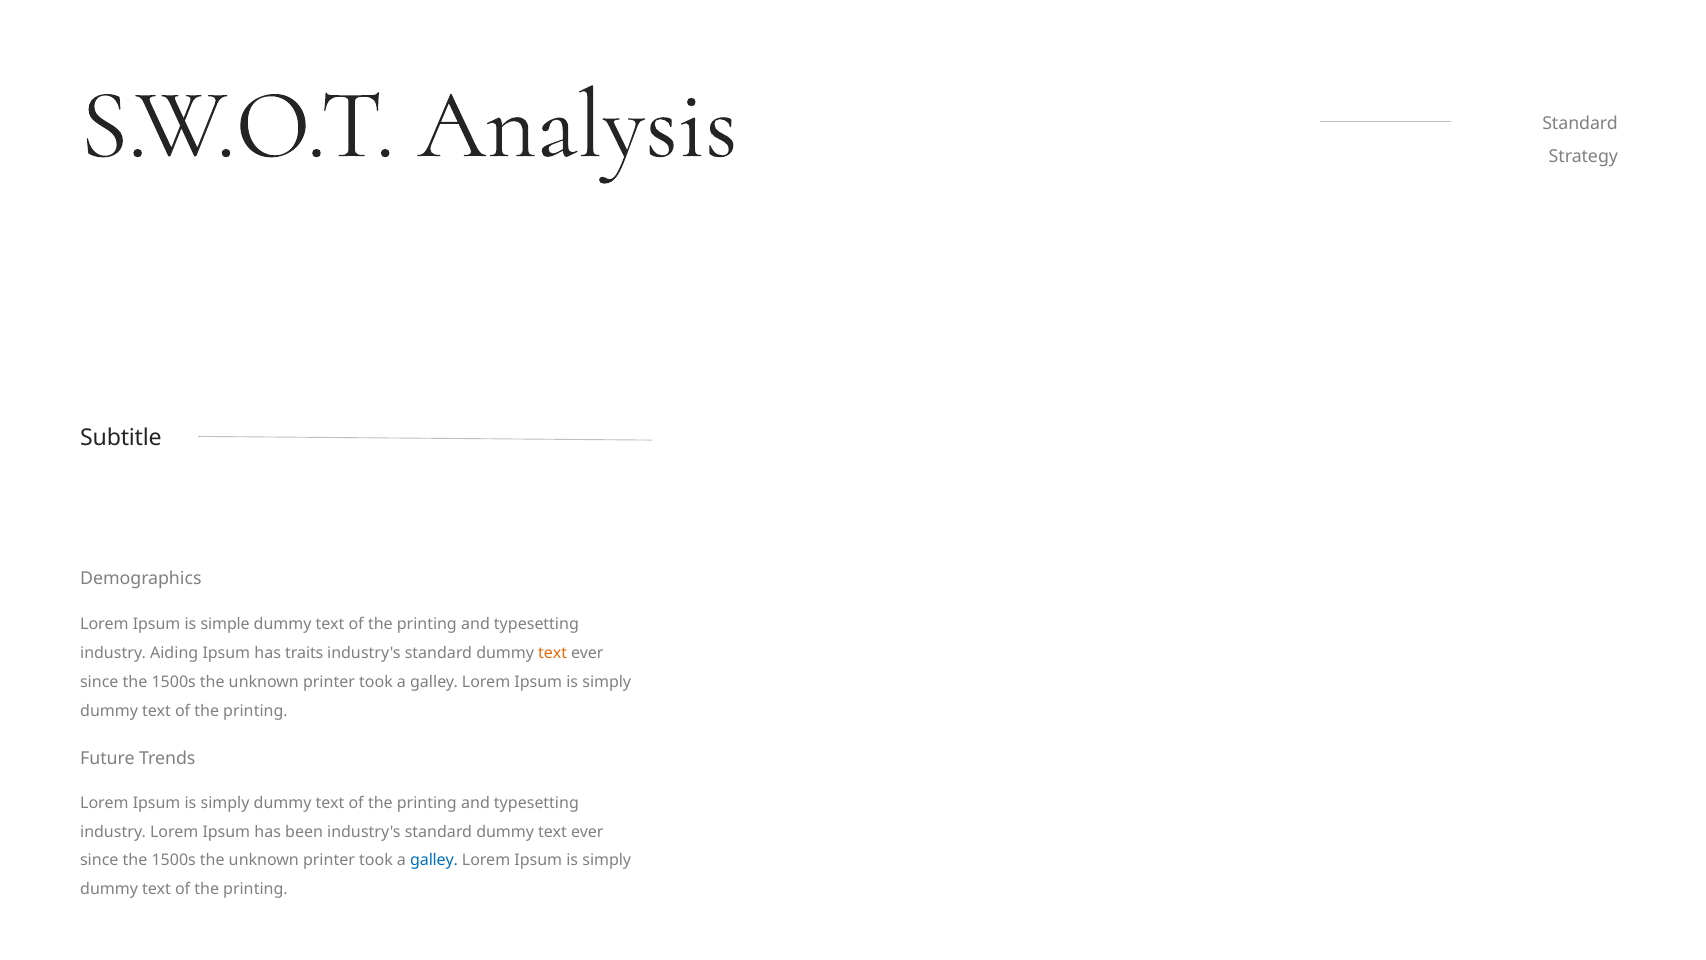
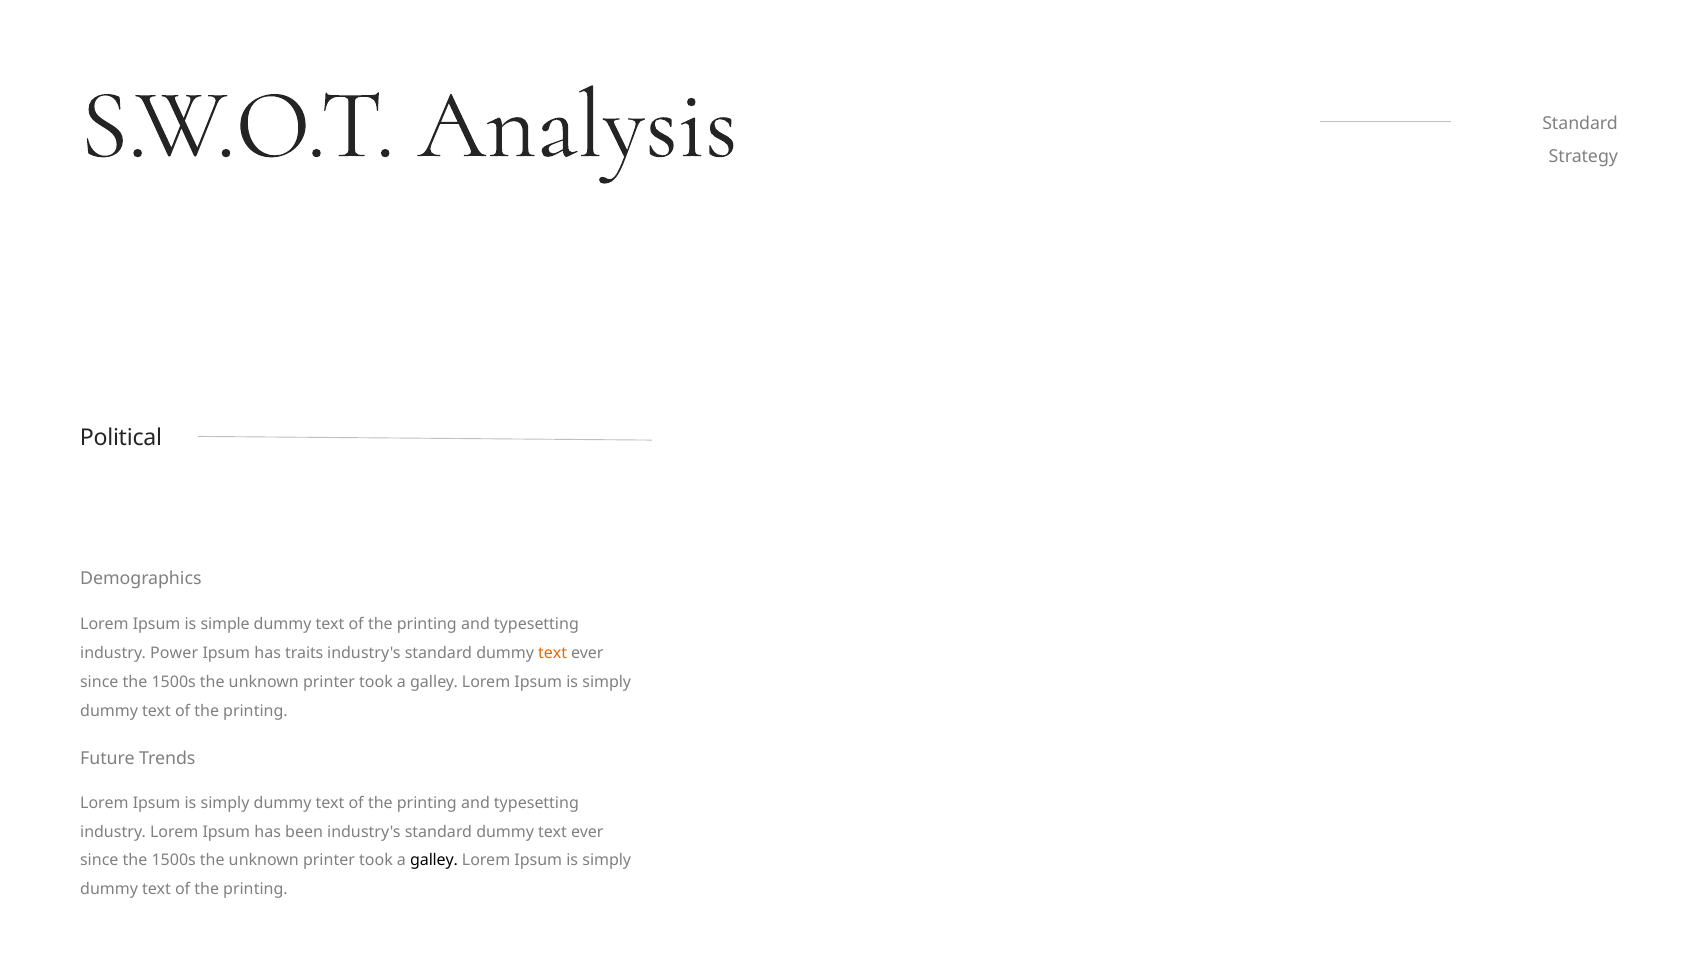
Subtitle: Subtitle -> Political
Aiding: Aiding -> Power
galley at (434, 860) colour: blue -> black
